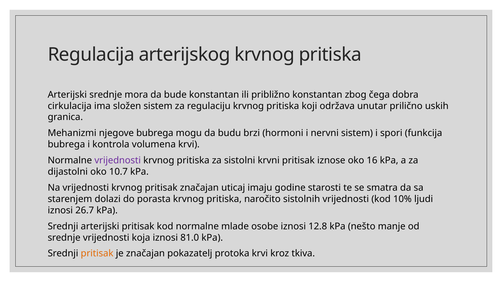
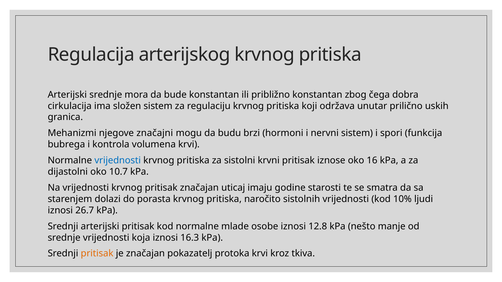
njegove bubrega: bubrega -> značajni
vrijednosti at (118, 161) colour: purple -> blue
81.0: 81.0 -> 16.3
